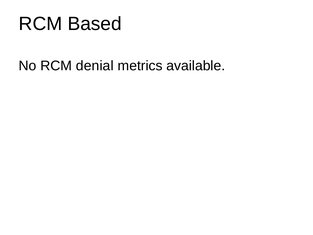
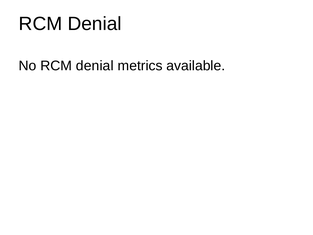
Based at (95, 24): Based -> Denial
